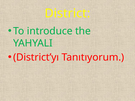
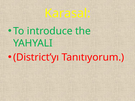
District: District -> Karasal
